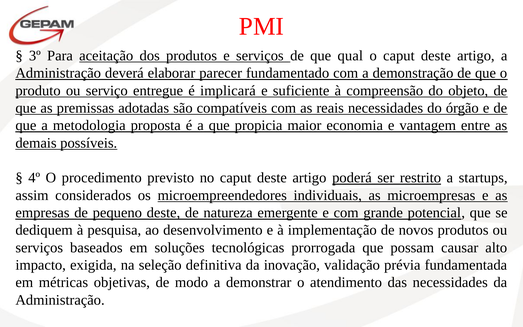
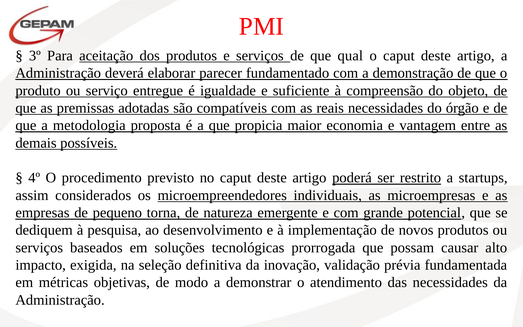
implicará: implicará -> igualdade
pequeno deste: deste -> torna
